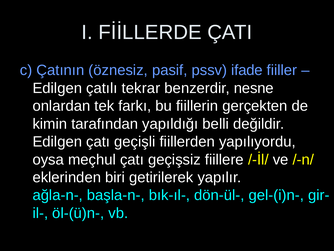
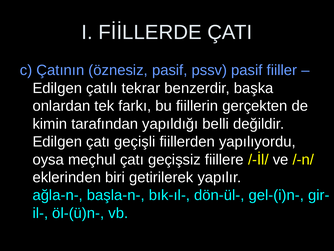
pssv ifade: ifade -> pasif
nesne: nesne -> başka
